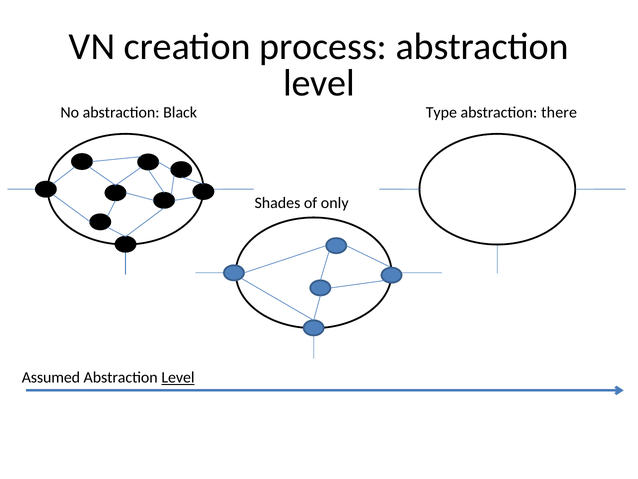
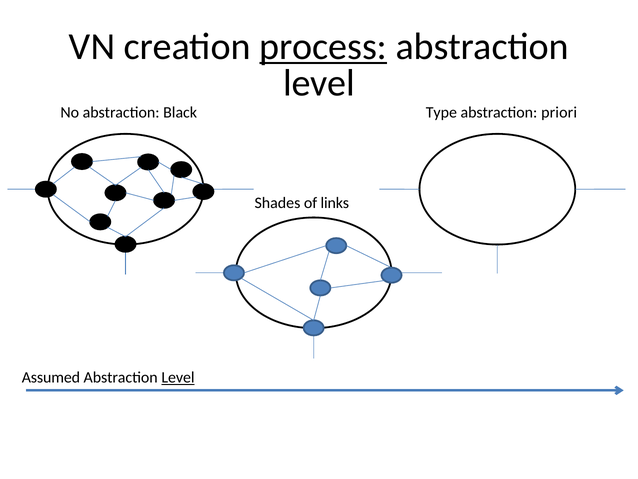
process underline: none -> present
there: there -> priori
only: only -> links
